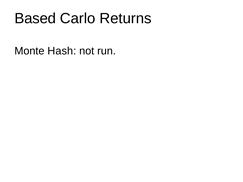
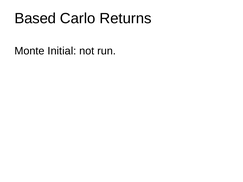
Hash: Hash -> Initial
